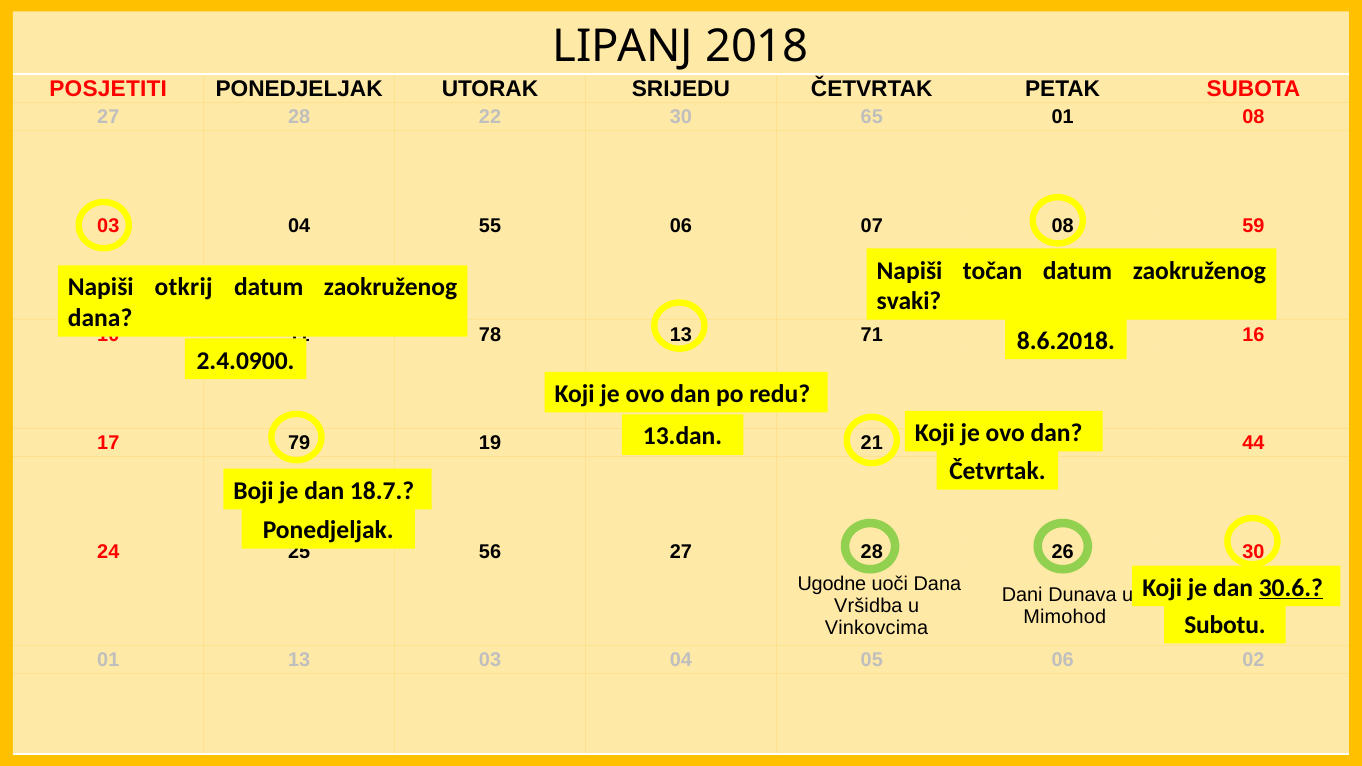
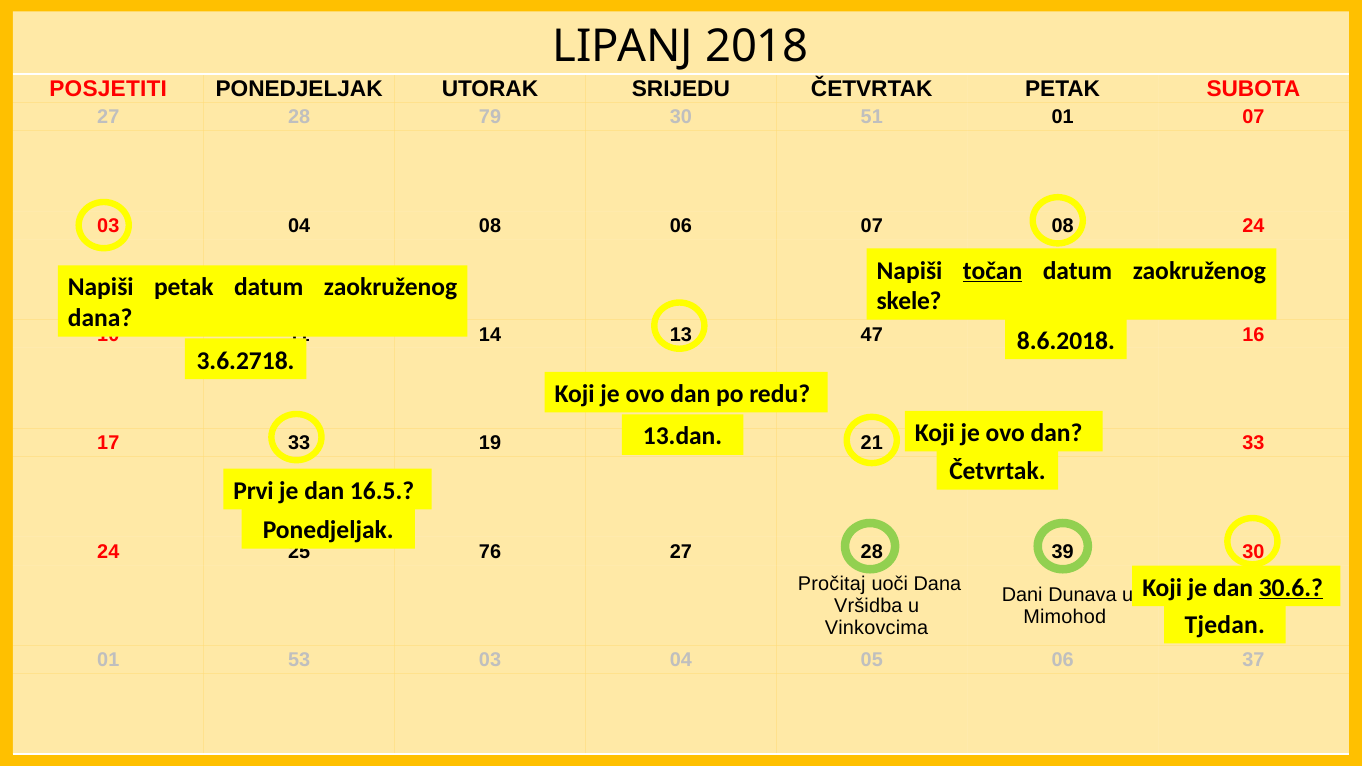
28 22: 22 -> 79
65: 65 -> 51
01 08: 08 -> 07
04 55: 55 -> 08
08 59: 59 -> 24
točan underline: none -> present
Napiši otkrij: otkrij -> petak
svaki: svaki -> skele
78: 78 -> 14
71: 71 -> 47
2.4.0900: 2.4.0900 -> 3.6.2718
17 79: 79 -> 33
44 at (1253, 443): 44 -> 33
Boji: Boji -> Prvi
18.7: 18.7 -> 16.5
56: 56 -> 76
26: 26 -> 39
Ugodne: Ugodne -> Pročitaj
Subotu: Subotu -> Tjedan
01 13: 13 -> 53
02: 02 -> 37
